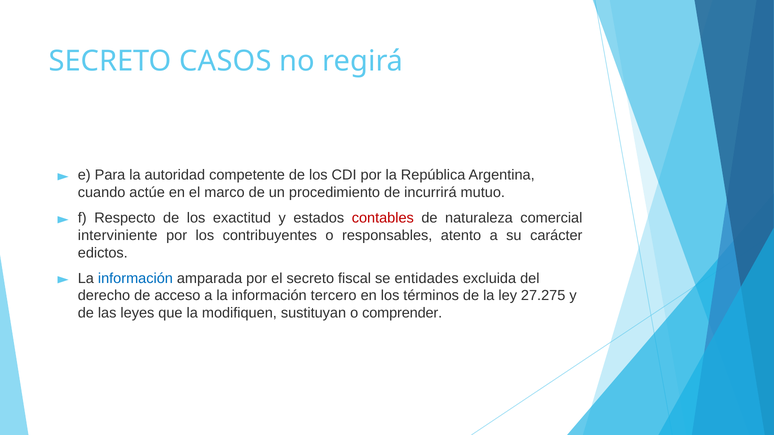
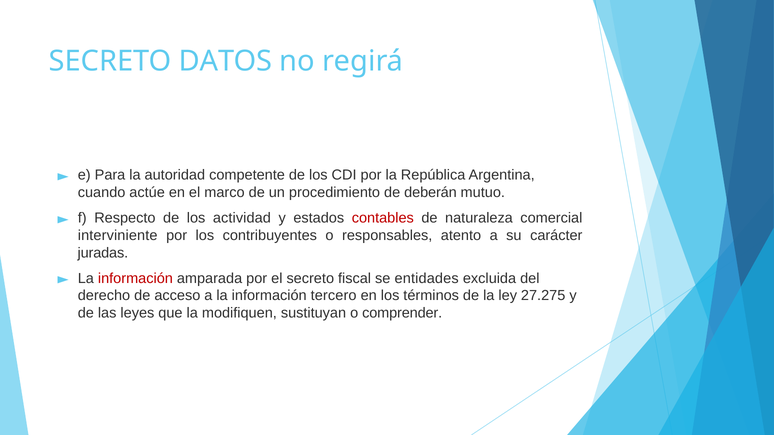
CASOS: CASOS -> DATOS
incurrirá: incurrirá -> deberán
exactitud: exactitud -> actividad
edictos: edictos -> juradas
información at (135, 278) colour: blue -> red
